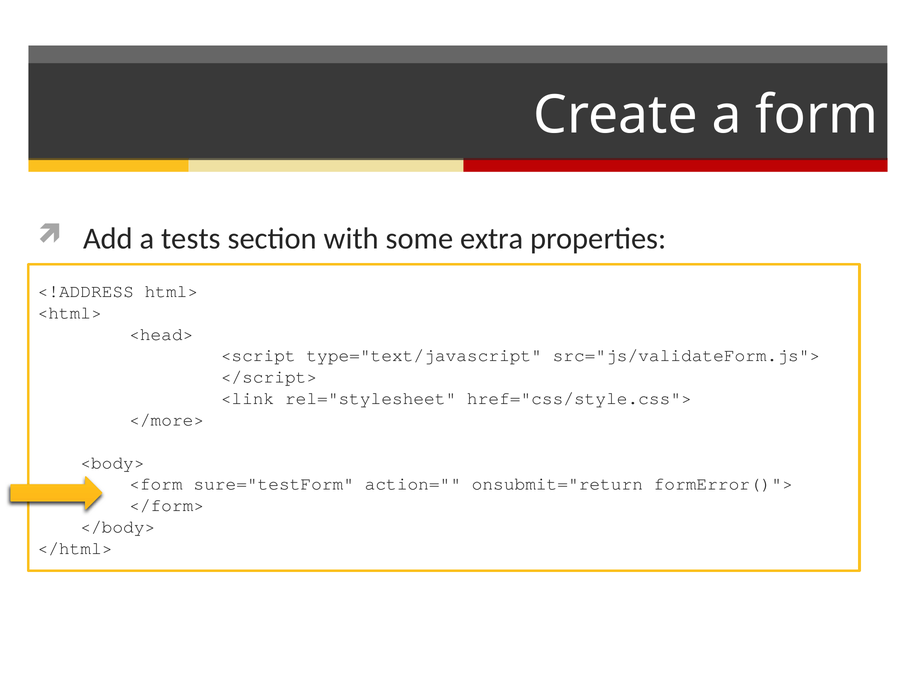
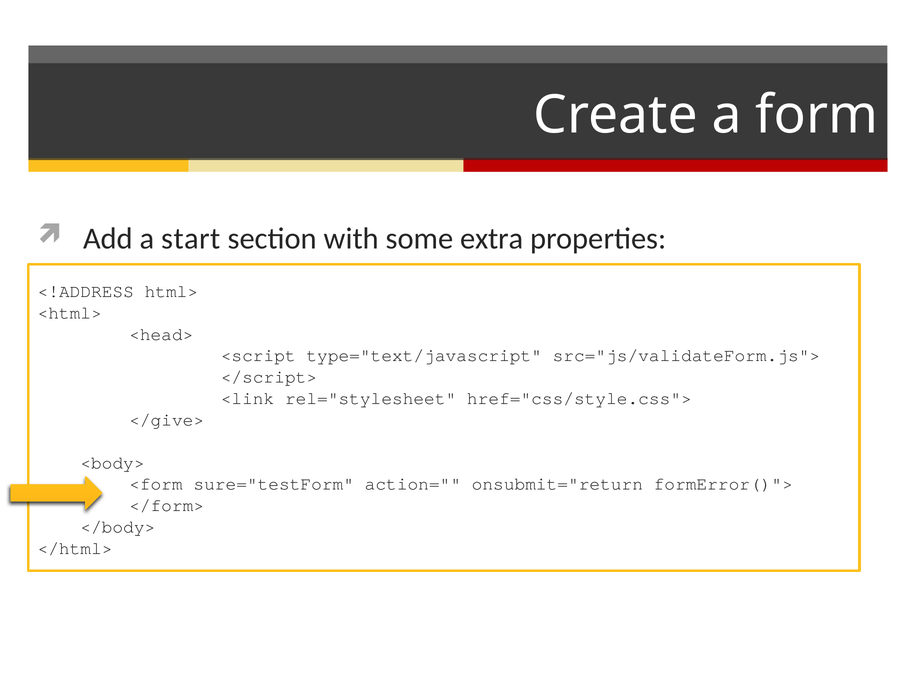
tests: tests -> start
</more>: </more> -> </give>
